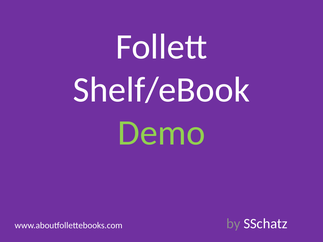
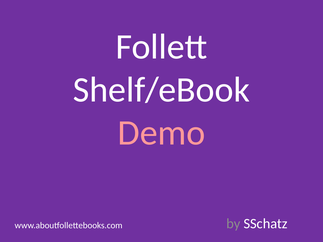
Demo colour: light green -> pink
